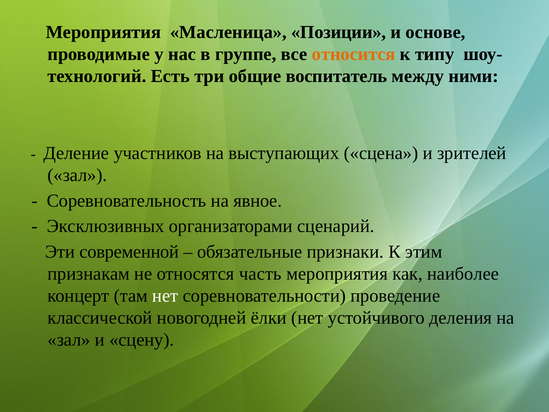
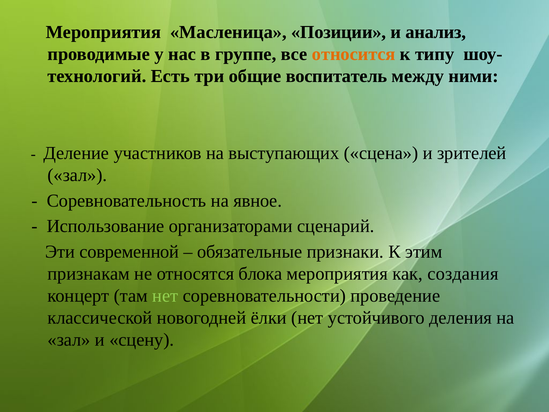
основе: основе -> анализ
Эксклюзивных: Эксклюзивных -> Использование
часть: часть -> блока
наиболее: наиболее -> создания
нет at (165, 296) colour: white -> light green
